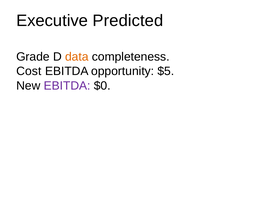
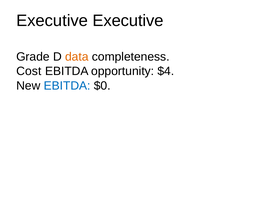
Executive Predicted: Predicted -> Executive
$5: $5 -> $4
EBITDA at (67, 86) colour: purple -> blue
